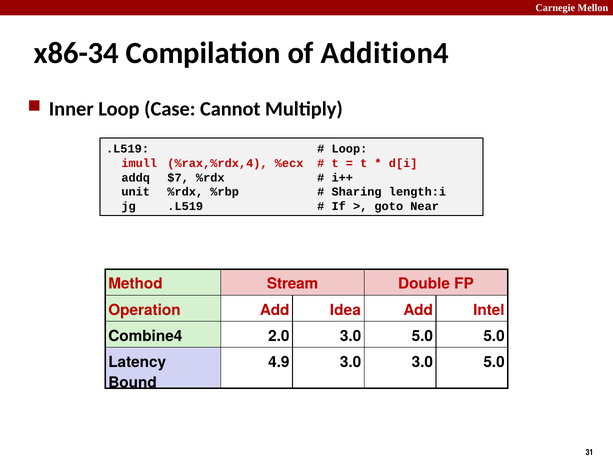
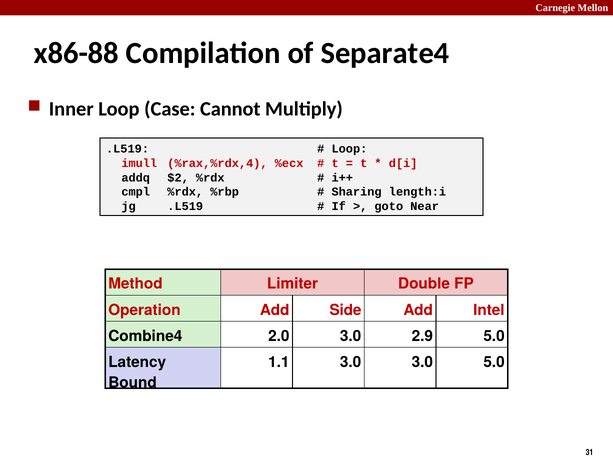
x86-34: x86-34 -> x86-88
Addition4: Addition4 -> Separate4
$7: $7 -> $2
unit: unit -> cmpl
Stream: Stream -> Limiter
Idea: Idea -> Side
2.0 3.0 5.0: 5.0 -> 2.9
4.9: 4.9 -> 1.1
